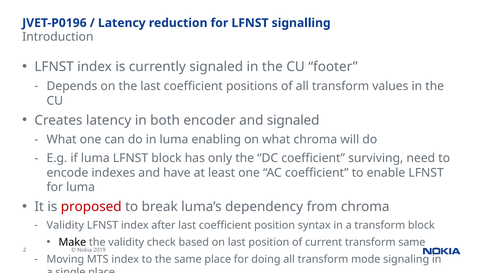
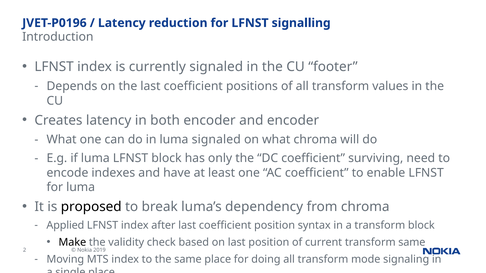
and signaled: signaled -> encoder
luma enabling: enabling -> signaled
proposed colour: red -> black
Validity at (65, 226): Validity -> Applied
